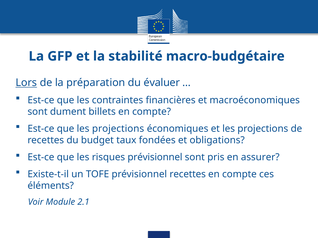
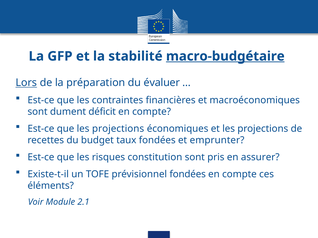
macro-budgétaire underline: none -> present
billets: billets -> déficit
obligations: obligations -> emprunter
risques prévisionnel: prévisionnel -> constitution
prévisionnel recettes: recettes -> fondées
